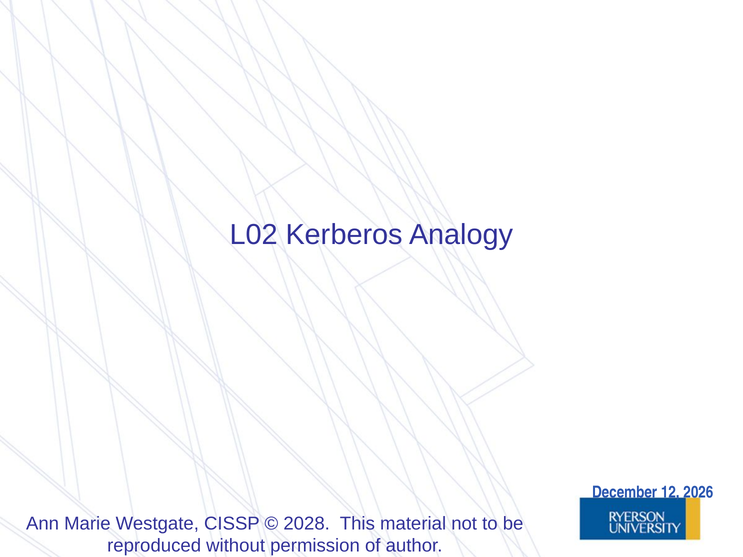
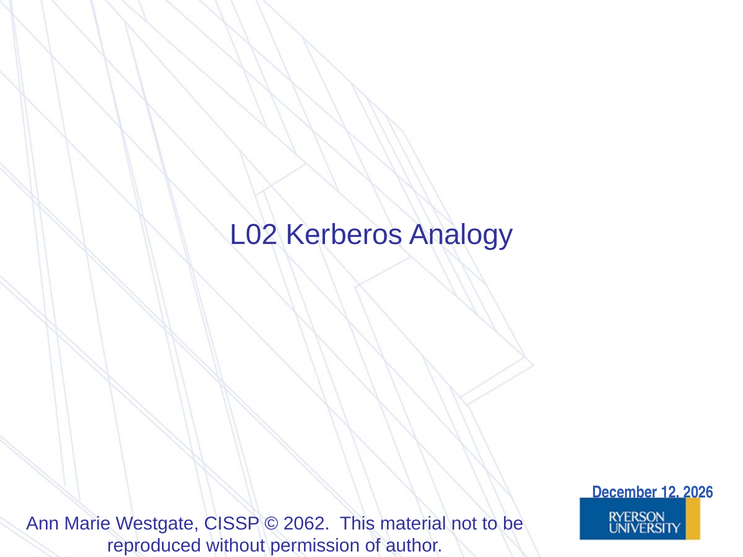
2028: 2028 -> 2062
